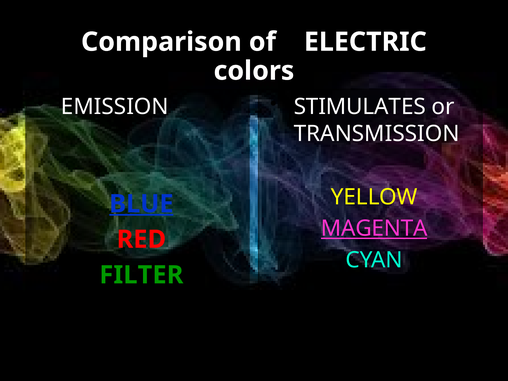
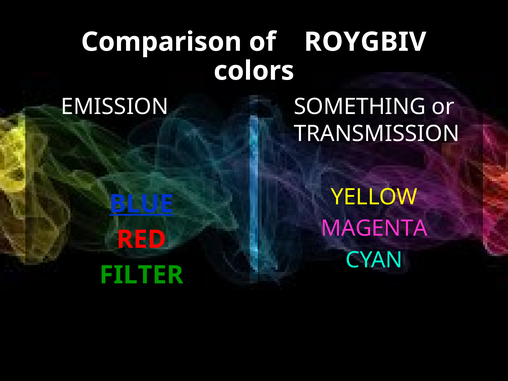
ELECTRIC: ELECTRIC -> ROYGBIV
STIMULATES: STIMULATES -> SOMETHING
MAGENTA underline: present -> none
